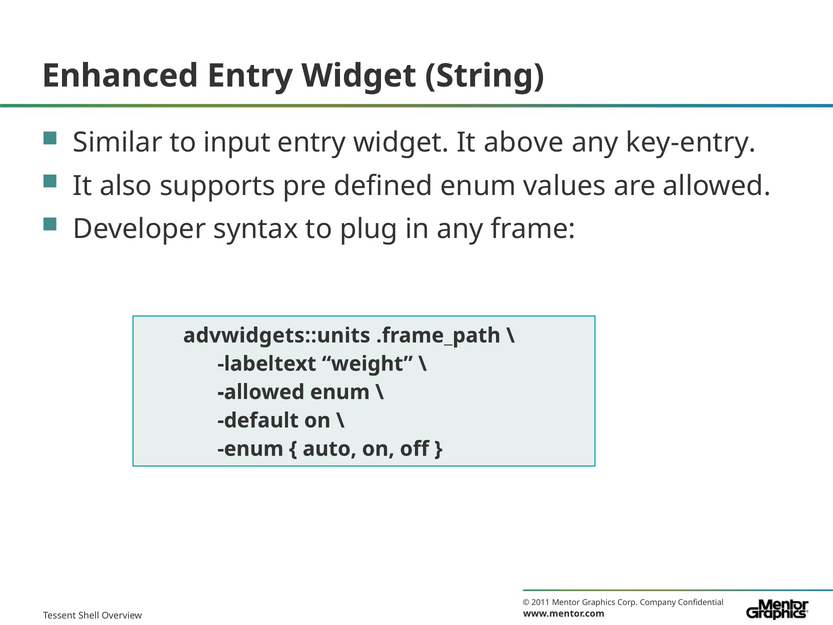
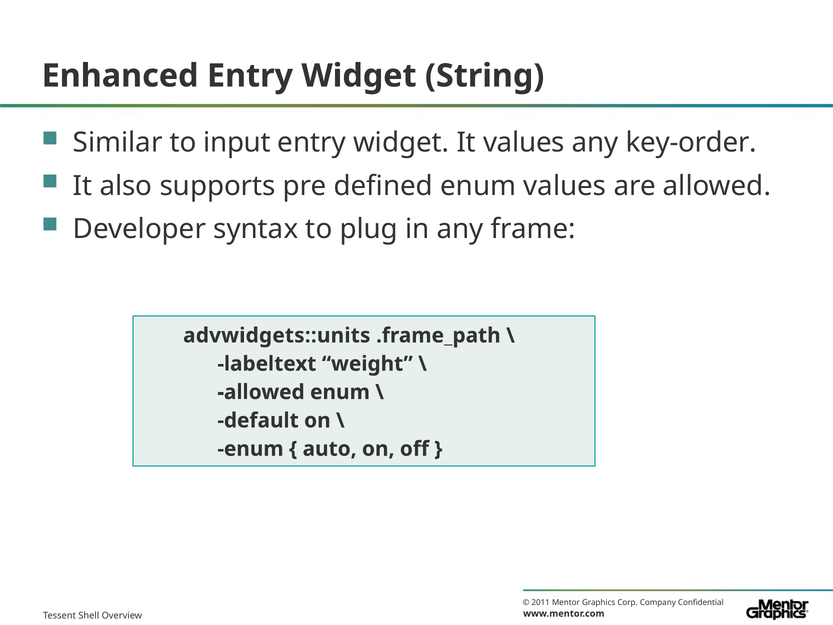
It above: above -> values
key-entry: key-entry -> key-order
